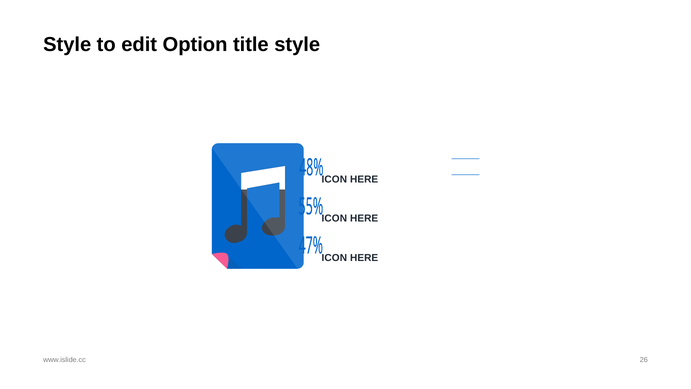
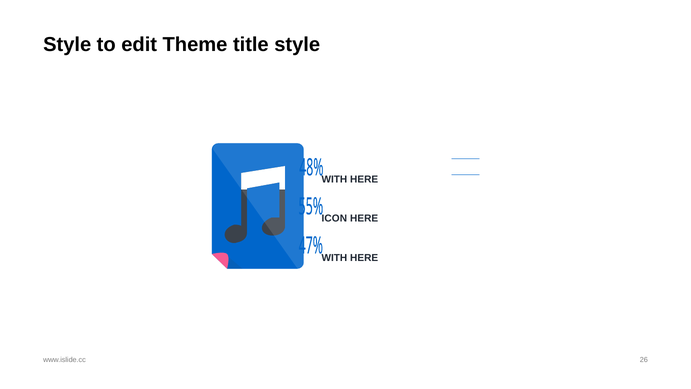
Option: Option -> Theme
ICON at (334, 179): ICON -> WITH
ICON at (334, 258): ICON -> WITH
